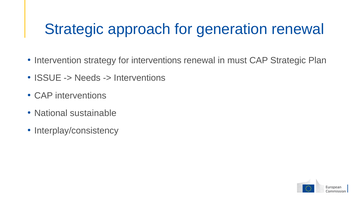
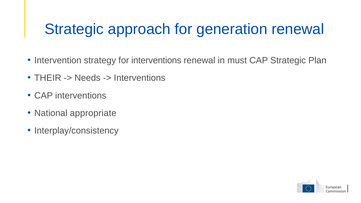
ISSUE: ISSUE -> THEIR
sustainable: sustainable -> appropriate
